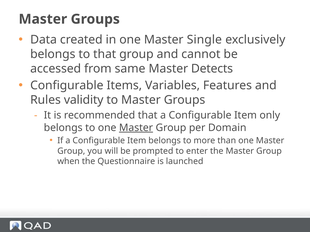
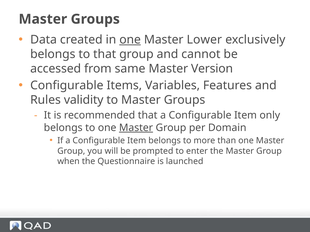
one at (130, 40) underline: none -> present
Single: Single -> Lower
Detects: Detects -> Version
